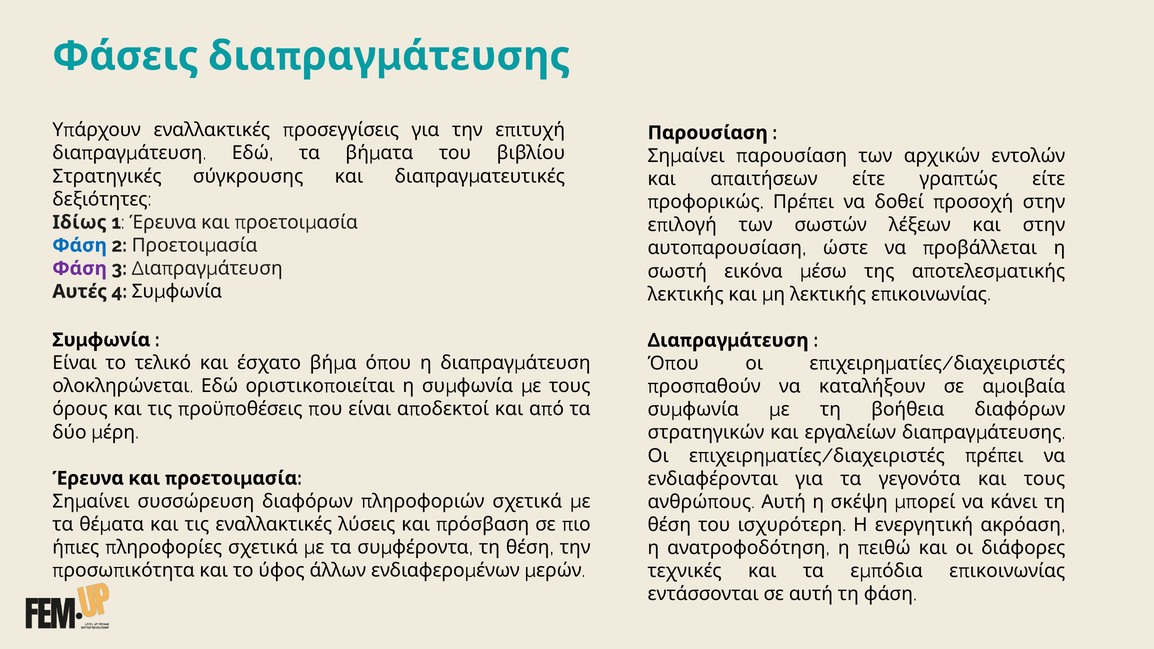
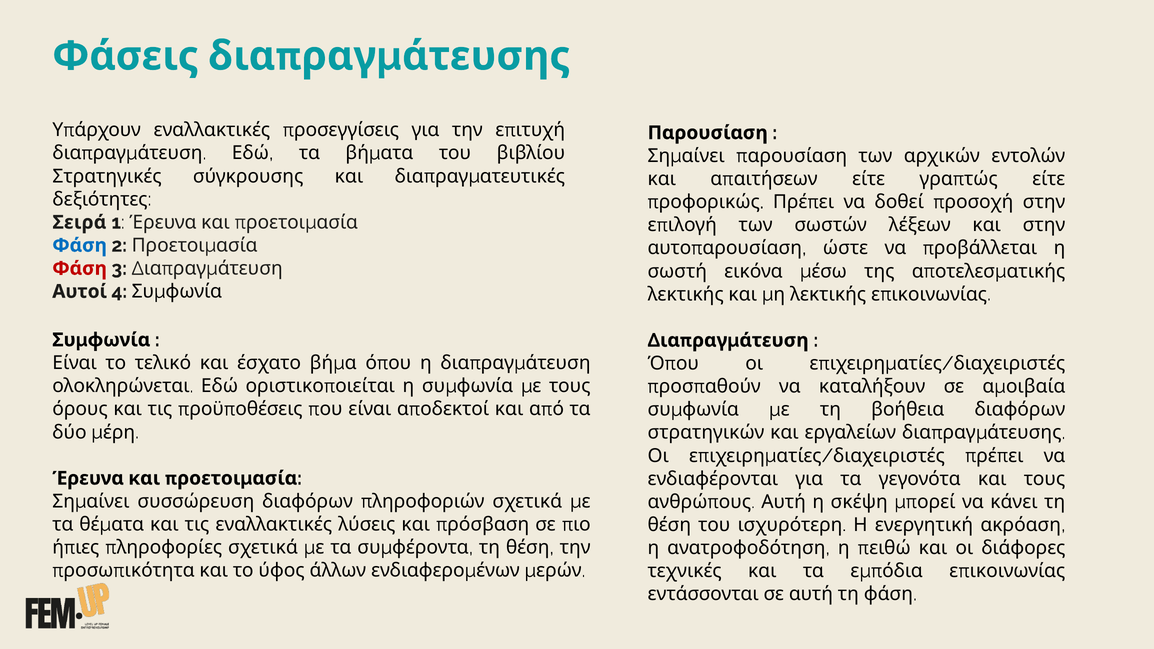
Ιδίως: Ιδίως -> Σειρά
Φάση at (80, 269) colour: purple -> red
Αυτές: Αυτές -> Αυτοί
